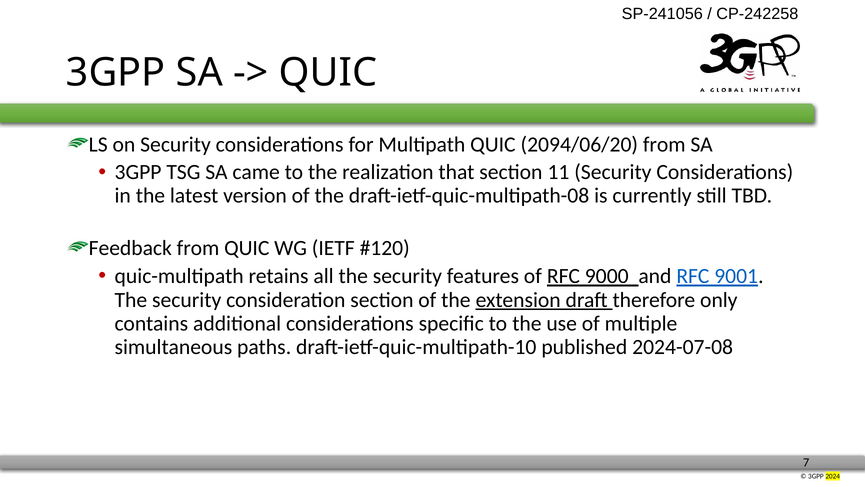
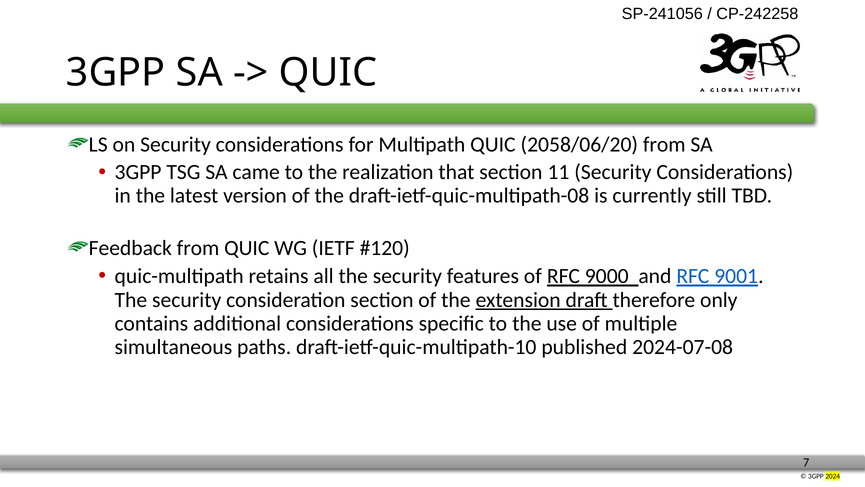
2094/06/20: 2094/06/20 -> 2058/06/20
